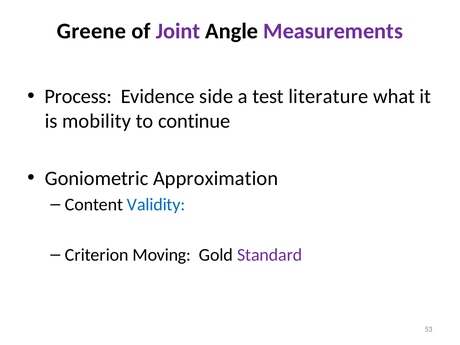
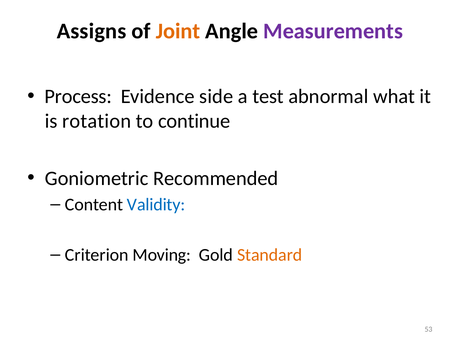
Greene: Greene -> Assigns
Joint colour: purple -> orange
literature: literature -> abnormal
mobility: mobility -> rotation
Approximation: Approximation -> Recommended
Standard colour: purple -> orange
